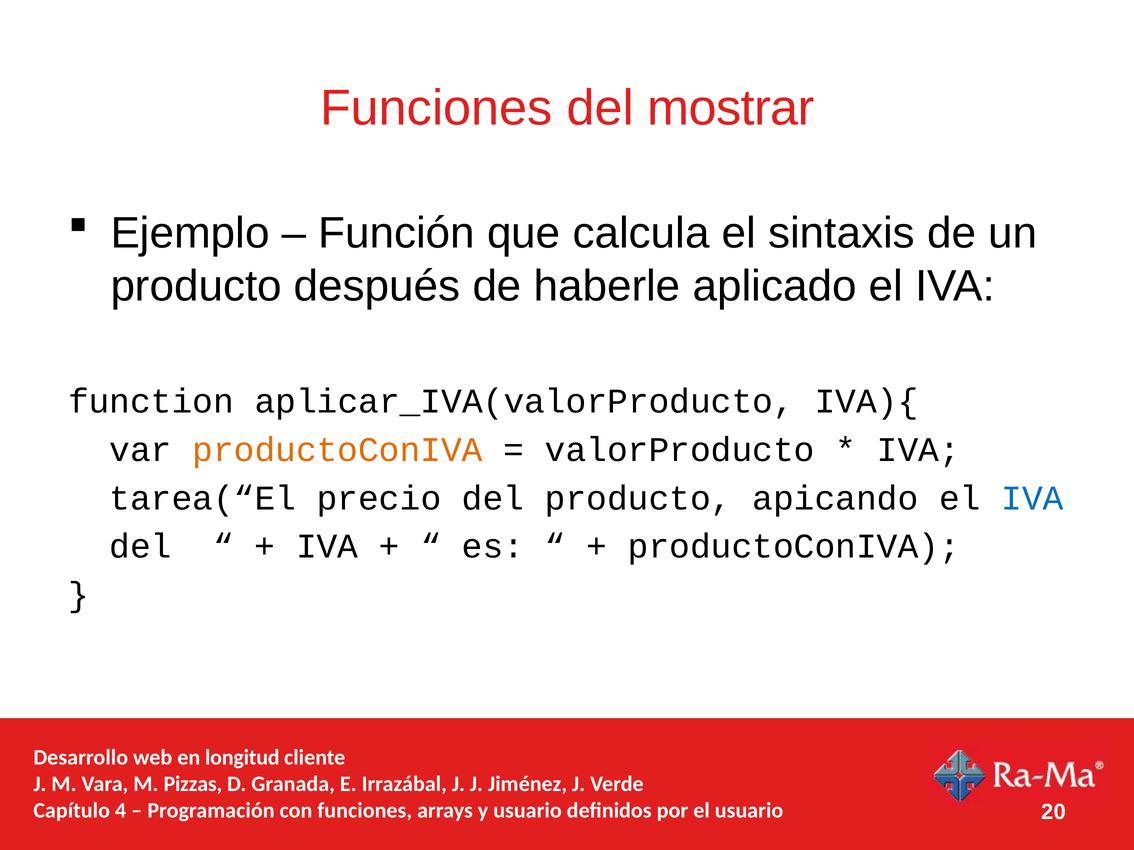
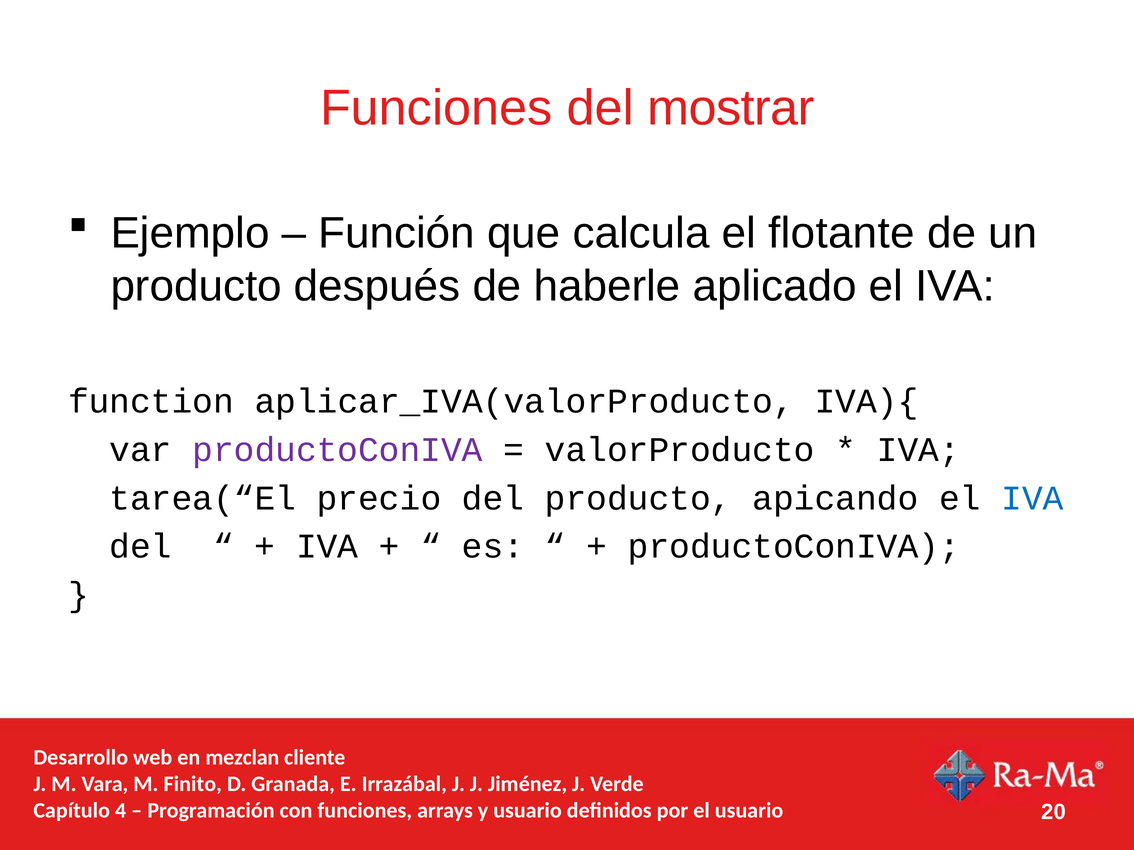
sintaxis: sintaxis -> flotante
productoConIVA at (338, 450) colour: orange -> purple
longitud: longitud -> mezclan
Pizzas: Pizzas -> Finito
